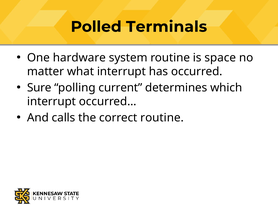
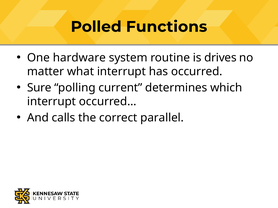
Terminals: Terminals -> Functions
space: space -> drives
correct routine: routine -> parallel
